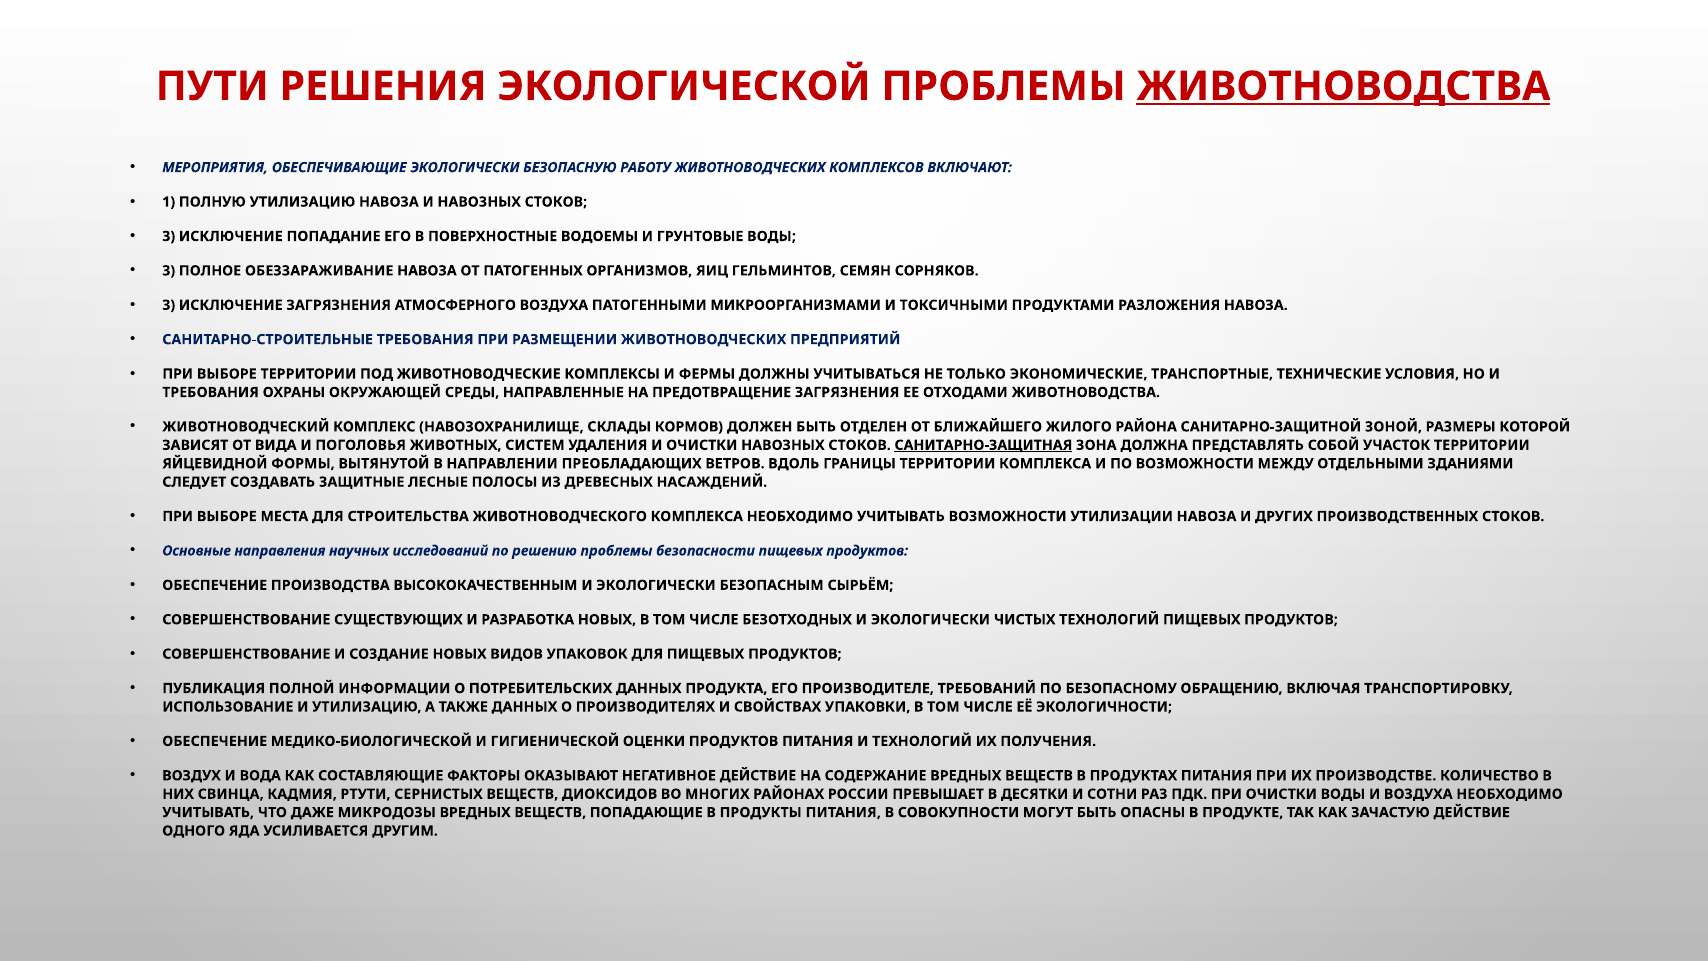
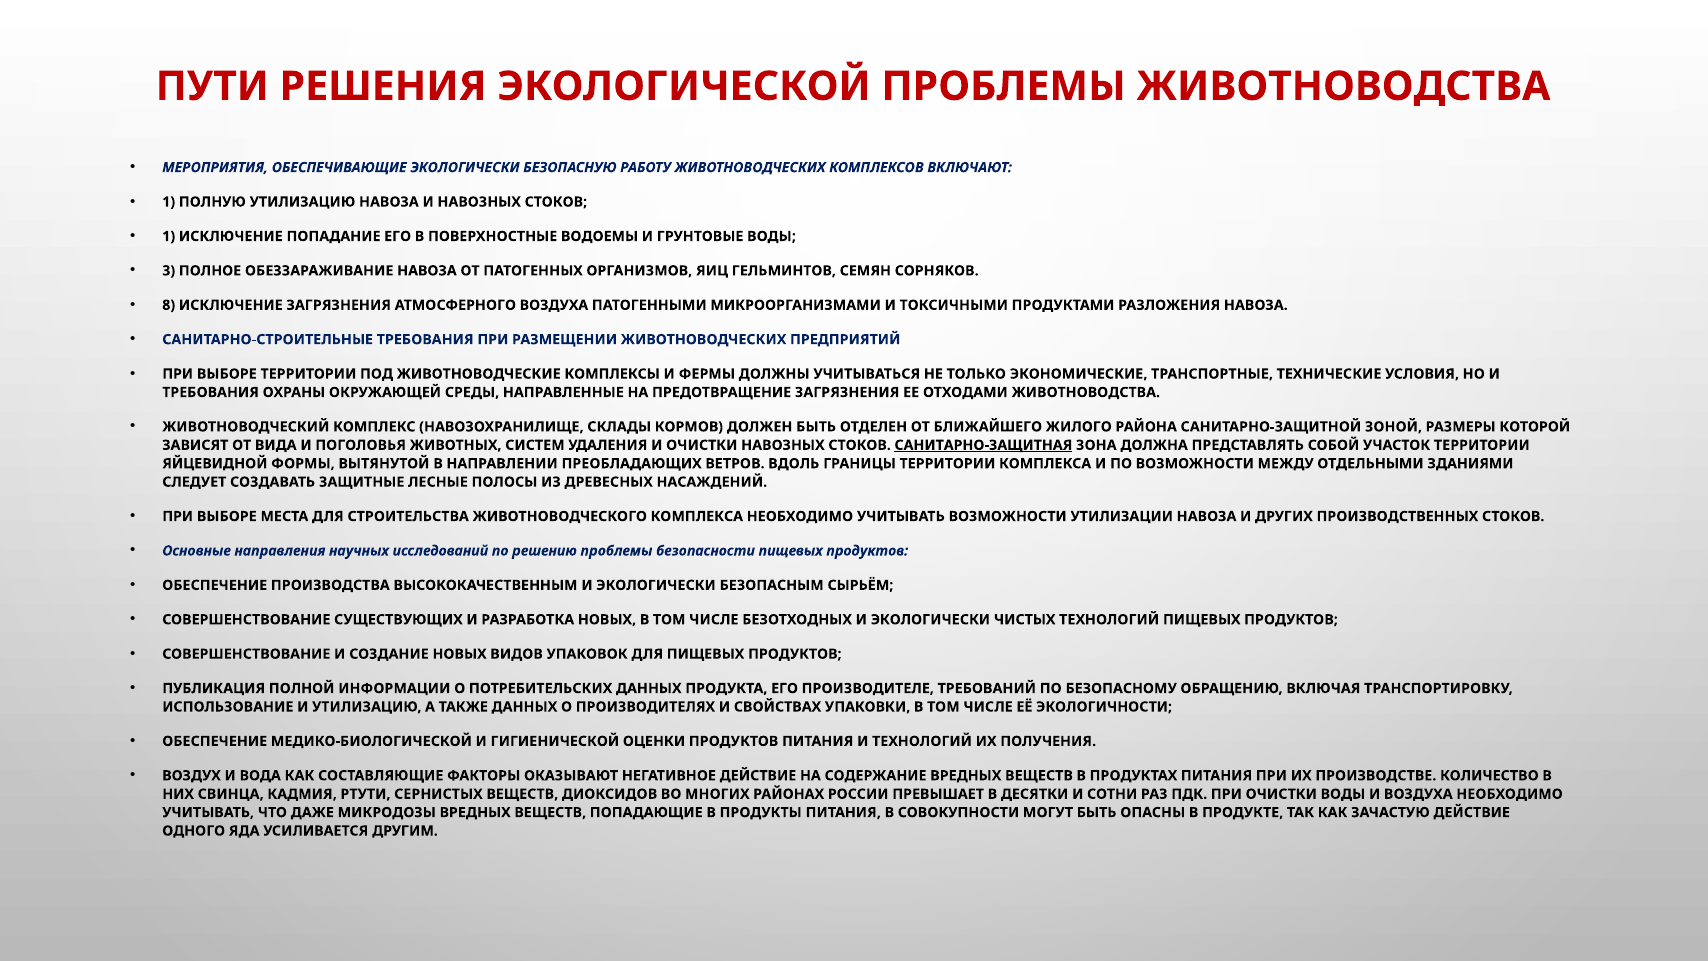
ЖИВОТНОВОДСТВА at (1343, 86) underline: present -> none
3 at (169, 236): 3 -> 1
3 at (169, 305): 3 -> 8
